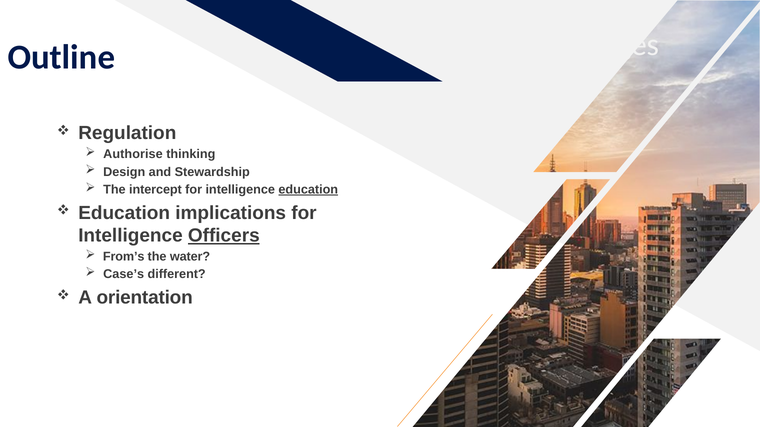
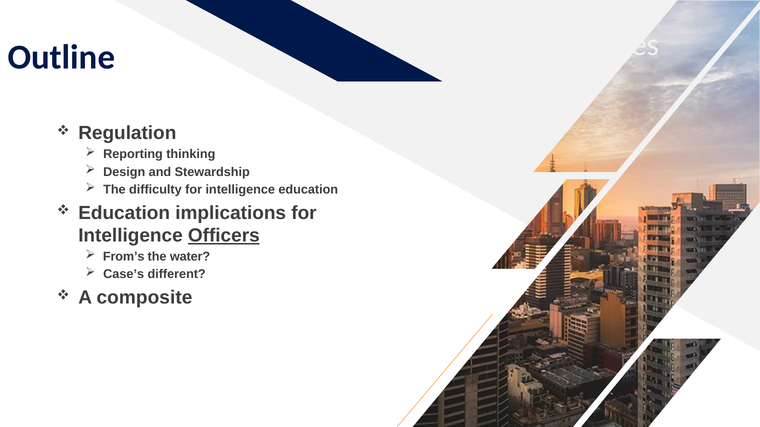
Authorise: Authorise -> Reporting
intercept: intercept -> difficulty
education at (308, 190) underline: present -> none
orientation: orientation -> composite
